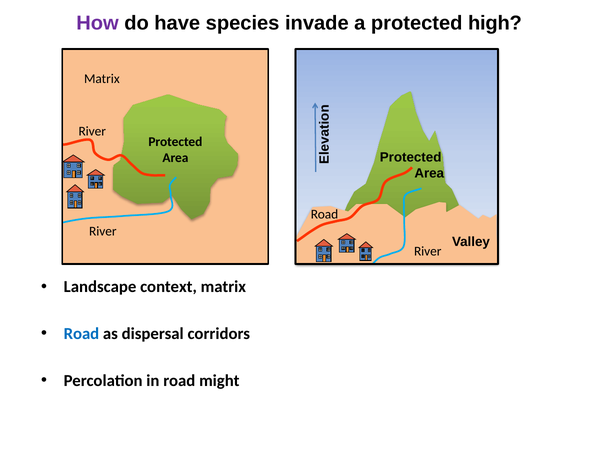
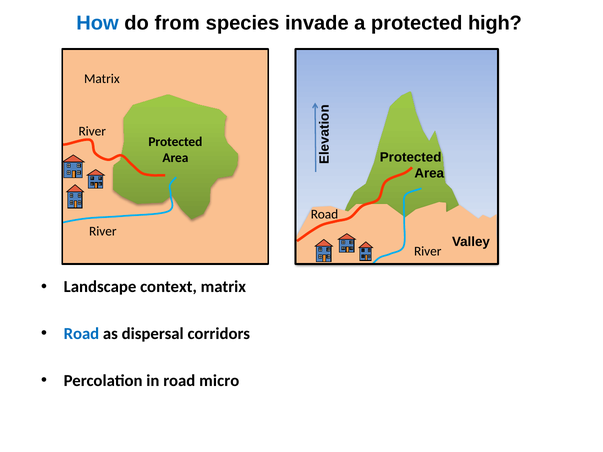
How colour: purple -> blue
have: have -> from
might: might -> micro
